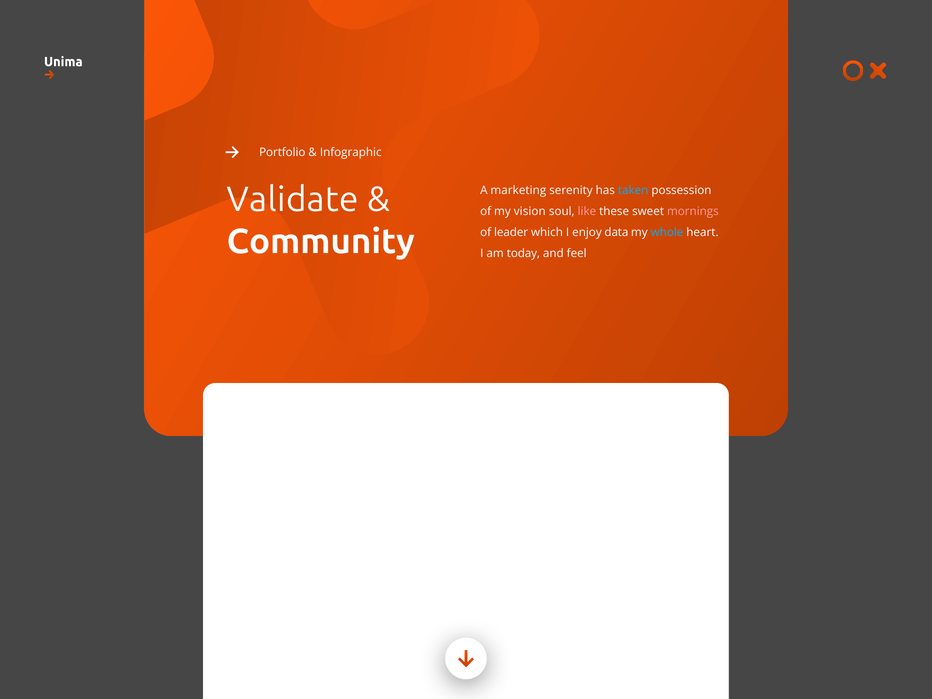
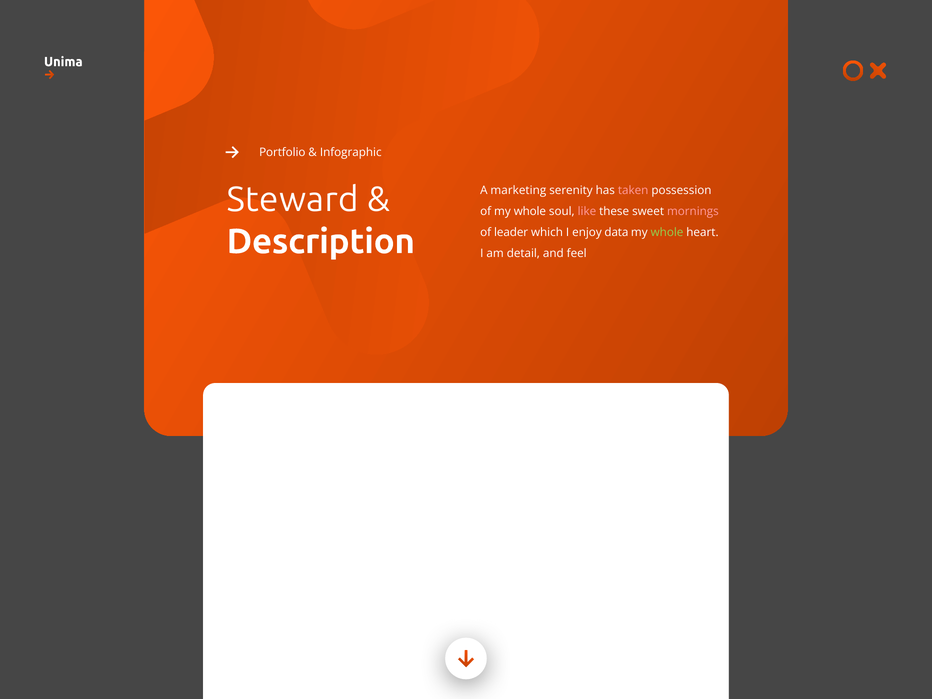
Validate: Validate -> Steward
taken colour: light blue -> pink
of my vision: vision -> whole
Community: Community -> Description
whole at (667, 232) colour: light blue -> light green
today: today -> detail
